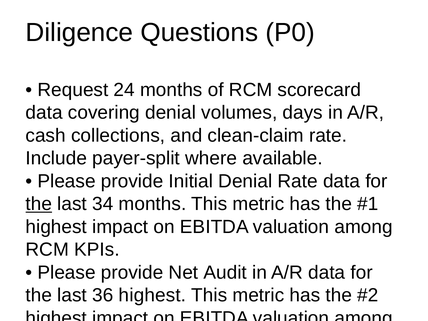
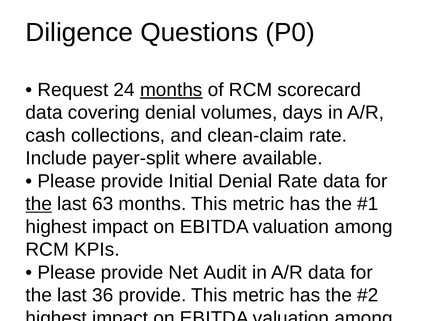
months at (171, 90) underline: none -> present
34: 34 -> 63
36 highest: highest -> provide
